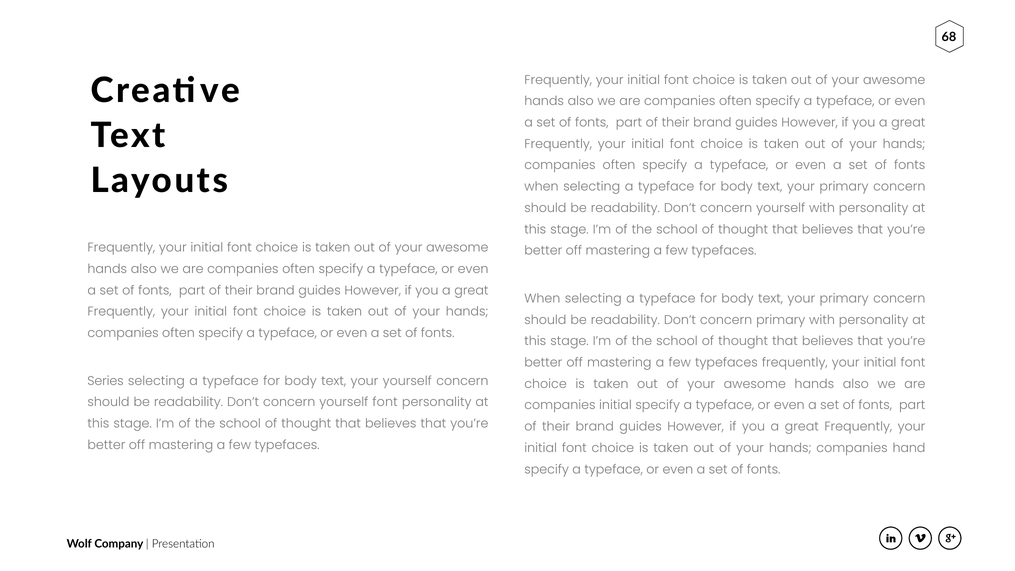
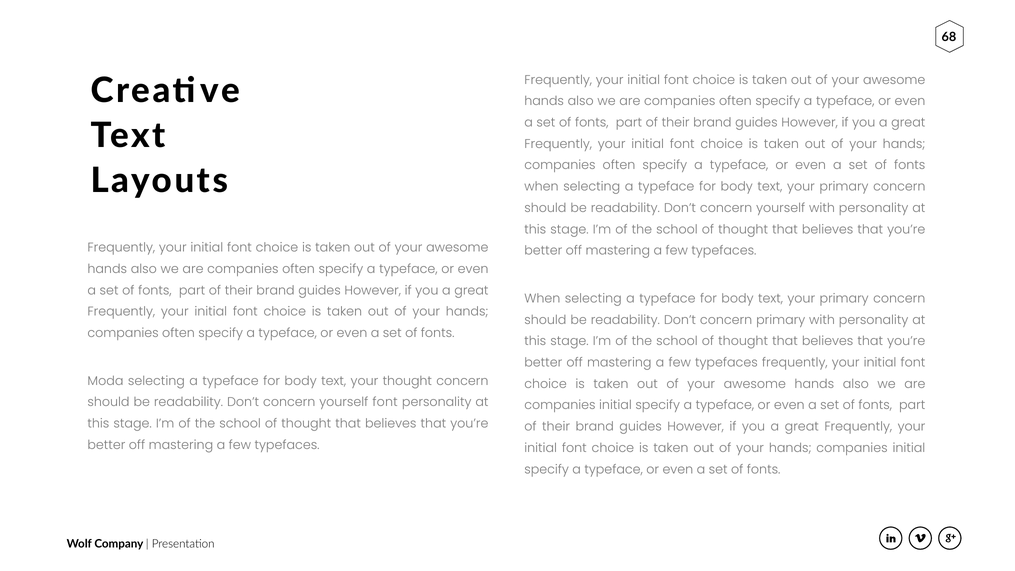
Series: Series -> Moda
your yourself: yourself -> thought
hands companies hand: hand -> initial
